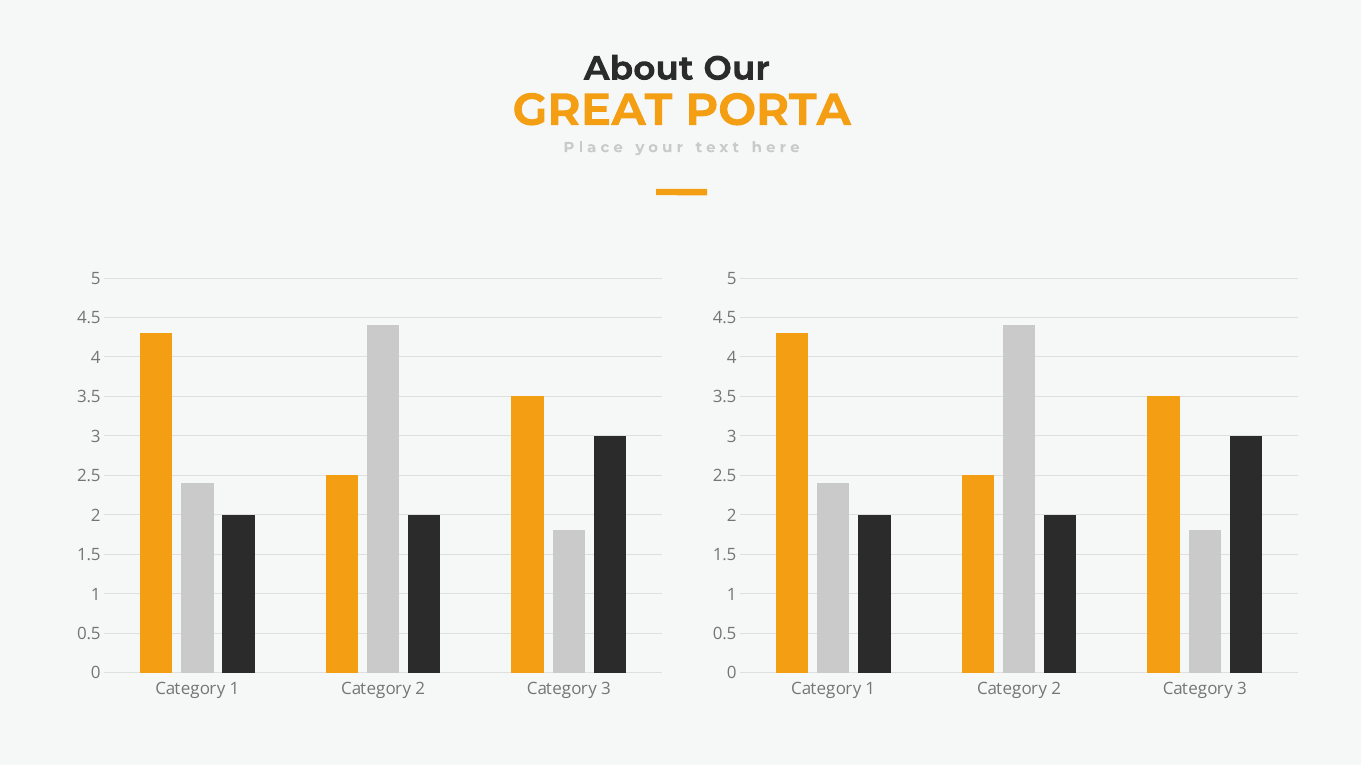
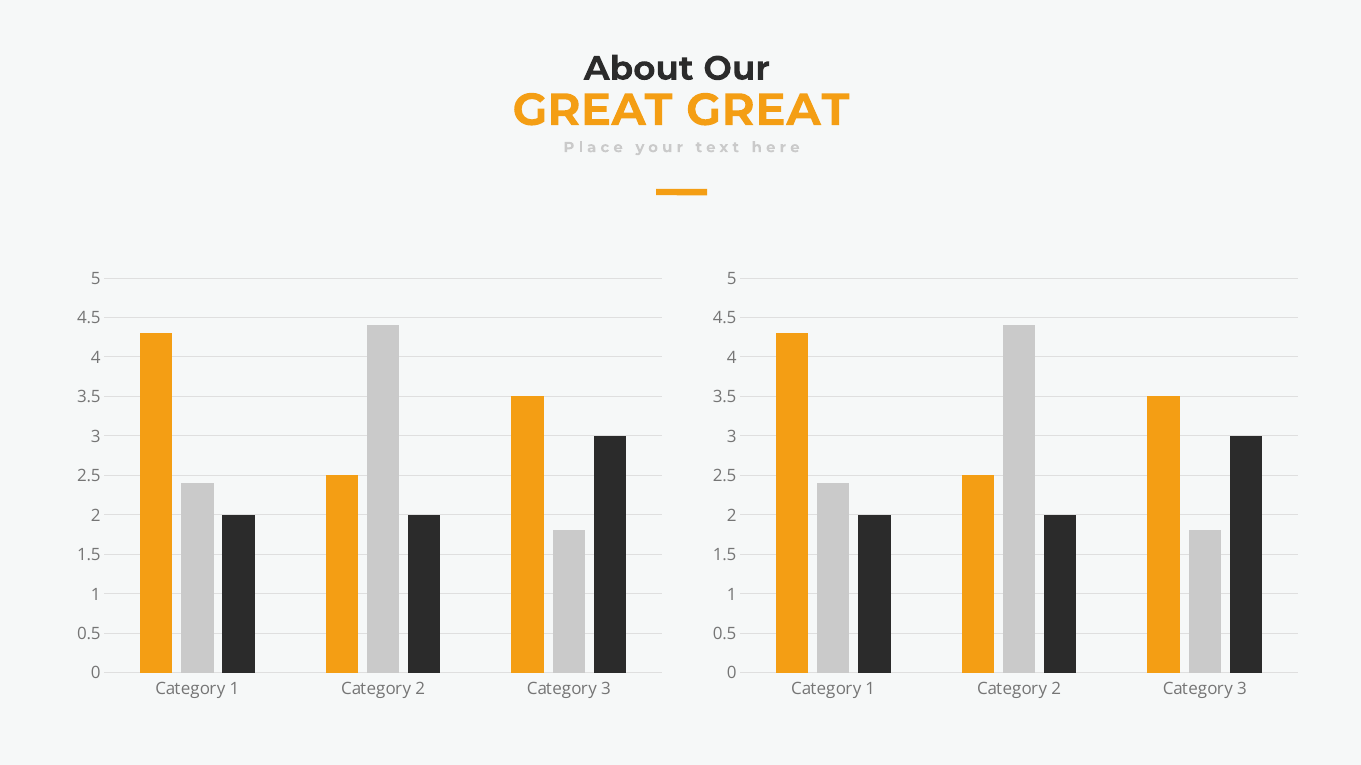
GREAT PORTA: PORTA -> GREAT
